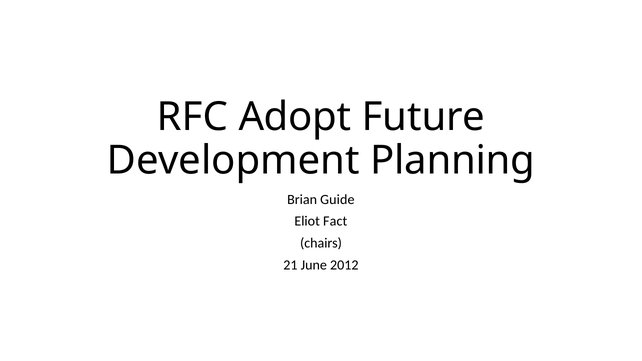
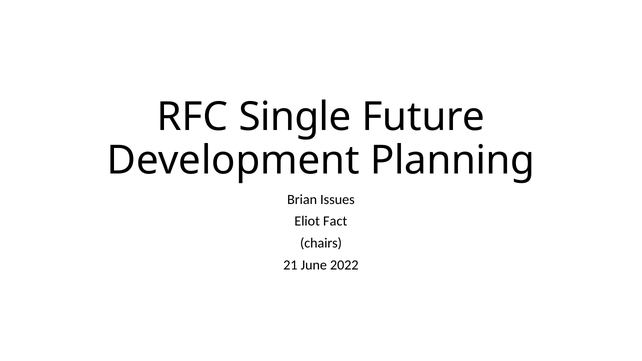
Adopt: Adopt -> Single
Guide: Guide -> Issues
2012: 2012 -> 2022
